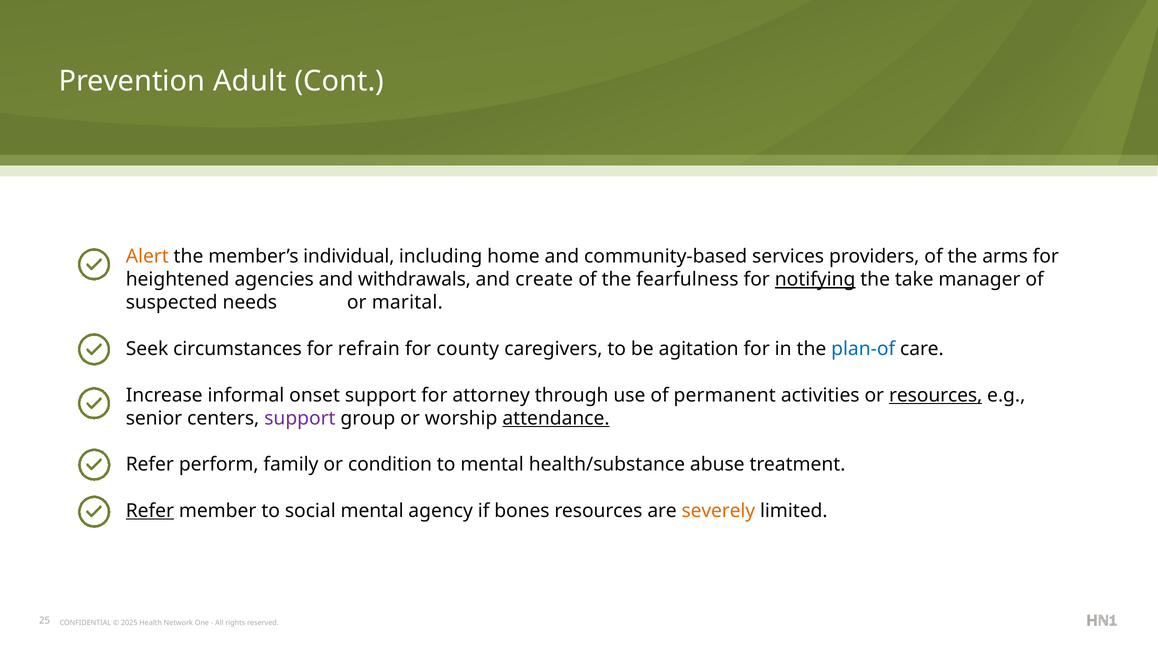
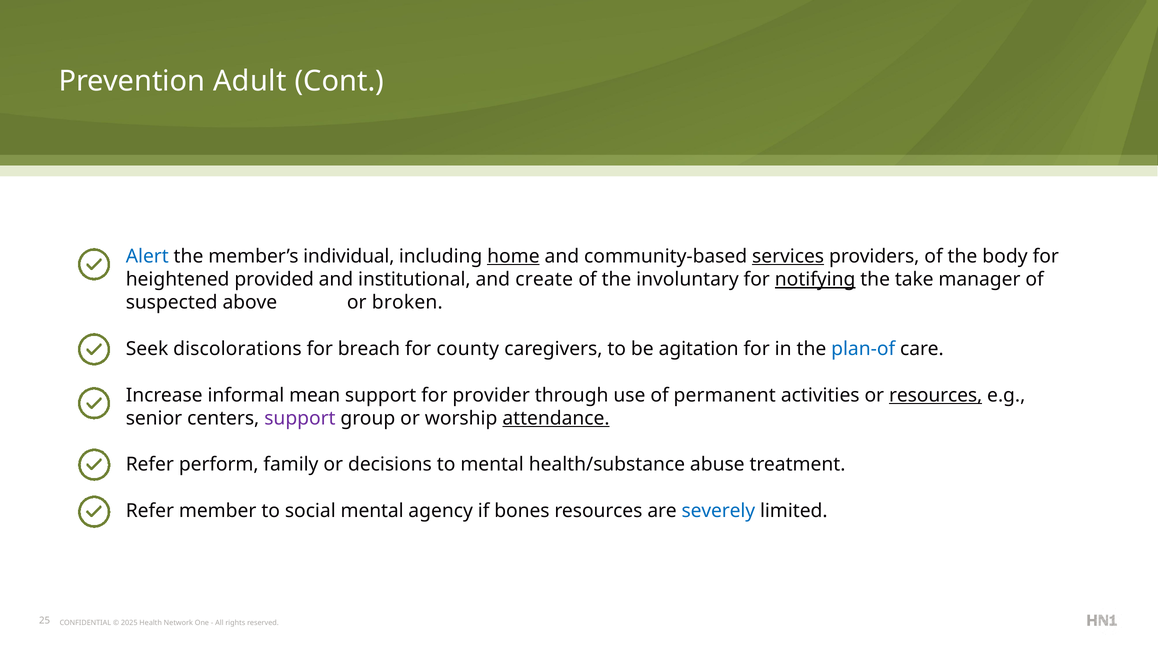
Alert colour: orange -> blue
home underline: none -> present
services underline: none -> present
arms: arms -> body
agencies: agencies -> provided
withdrawals: withdrawals -> institutional
fearfulness: fearfulness -> involuntary
needs: needs -> above
marital: marital -> broken
circumstances: circumstances -> discolorations
refrain: refrain -> breach
onset: onset -> mean
attorney: attorney -> provider
condition: condition -> decisions
Refer at (150, 511) underline: present -> none
severely colour: orange -> blue
